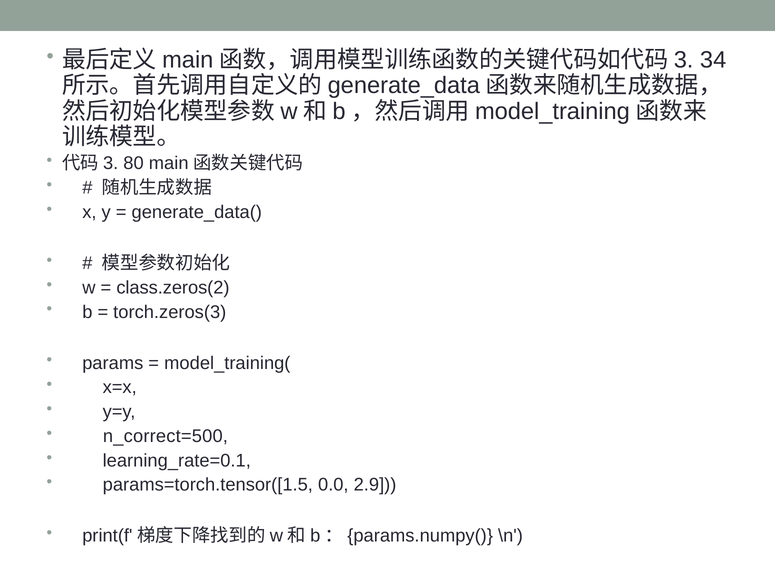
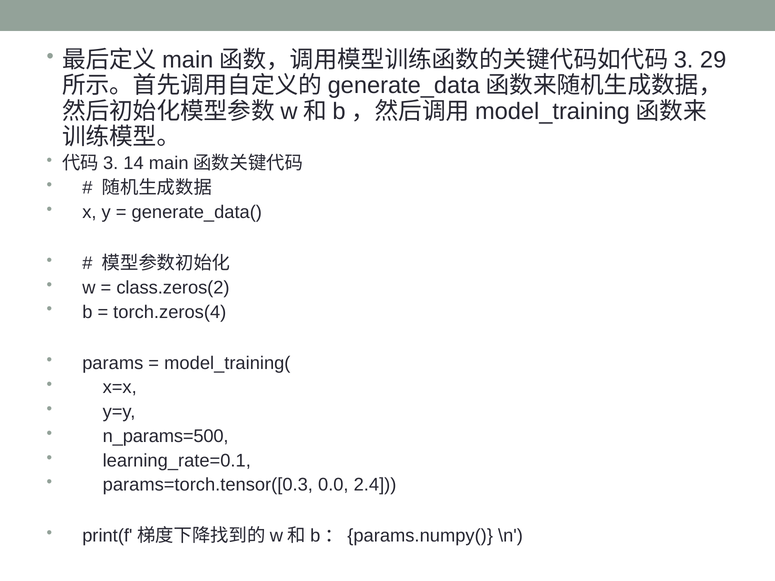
34: 34 -> 29
80: 80 -> 14
torch.zeros(3: torch.zeros(3 -> torch.zeros(4
n_correct=500: n_correct=500 -> n_params=500
params=torch.tensor([1.5: params=torch.tensor([1.5 -> params=torch.tensor([0.3
2.9: 2.9 -> 2.4
